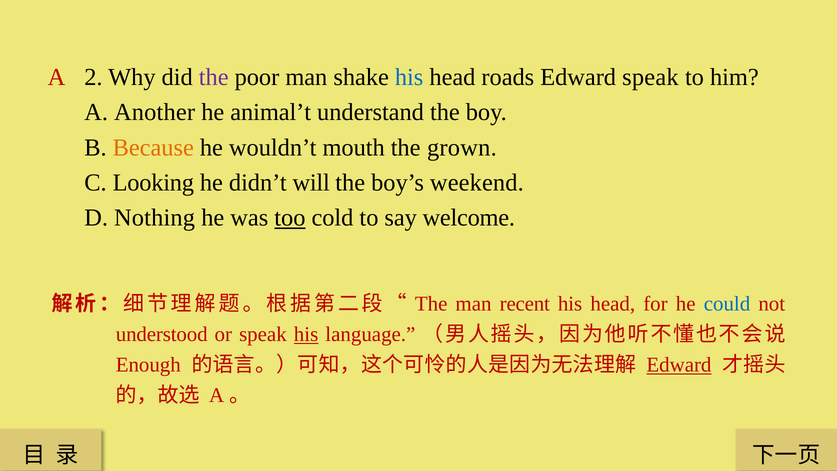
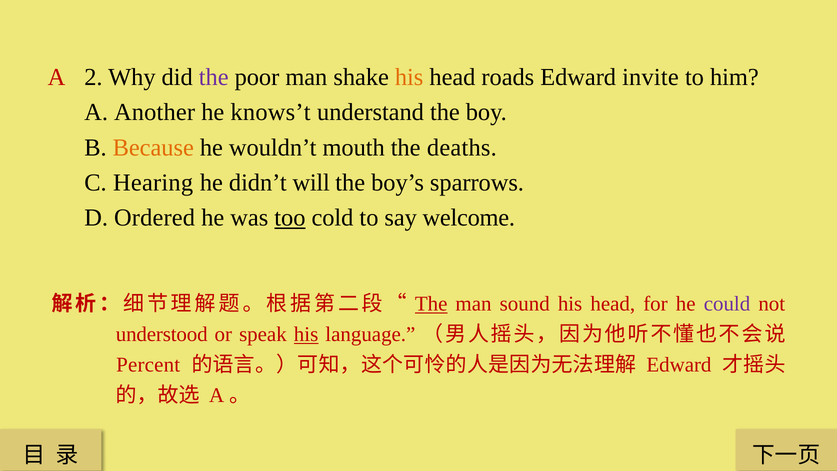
his at (409, 77) colour: blue -> orange
Edward speak: speak -> invite
animal’t: animal’t -> knows’t
grown: grown -> deaths
Looking: Looking -> Hearing
weekend: weekend -> sparrows
Nothing: Nothing -> Ordered
The at (431, 304) underline: none -> present
recent: recent -> sound
could colour: blue -> purple
Enough: Enough -> Percent
Edward at (679, 365) underline: present -> none
